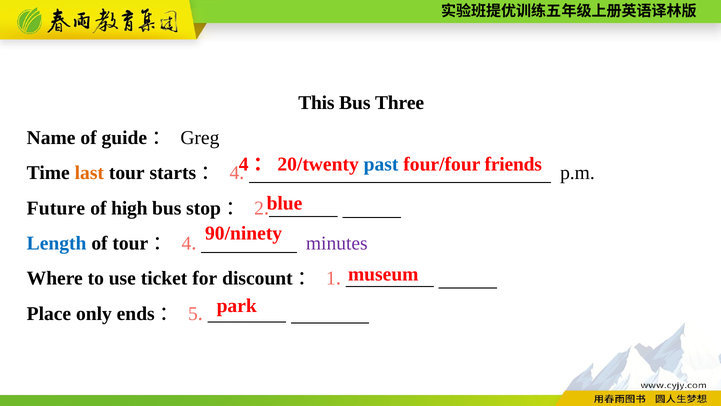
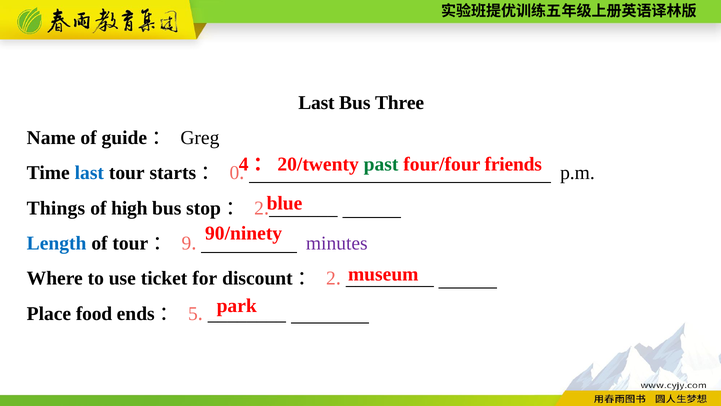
This at (316, 103): This -> Last
past colour: blue -> green
last at (89, 173) colour: orange -> blue
starts： 4: 4 -> 0
Future: Future -> Things
tour： 4: 4 -> 9
discount： 1: 1 -> 2
only: only -> food
